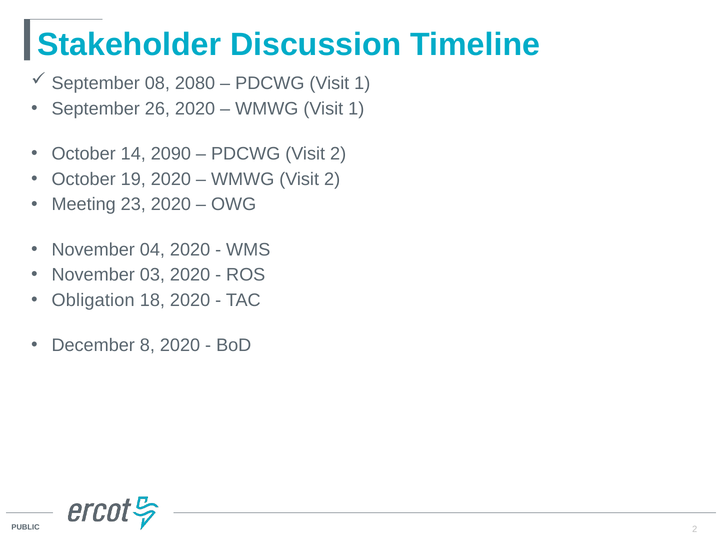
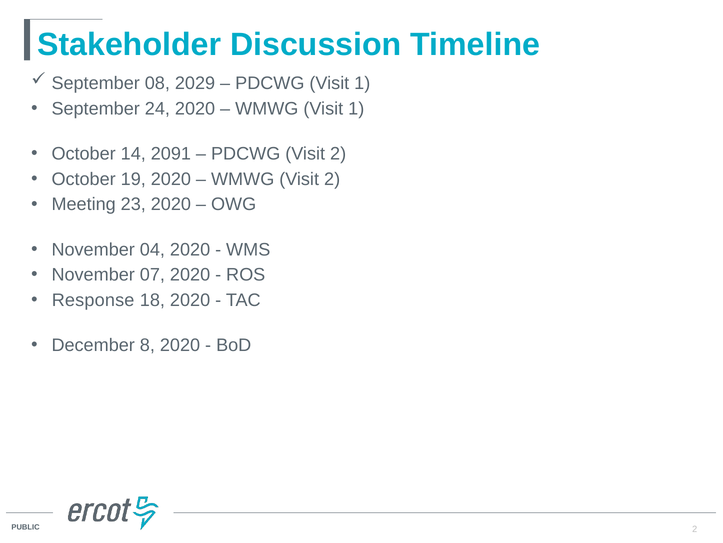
2080: 2080 -> 2029
26: 26 -> 24
2090: 2090 -> 2091
03: 03 -> 07
Obligation: Obligation -> Response
